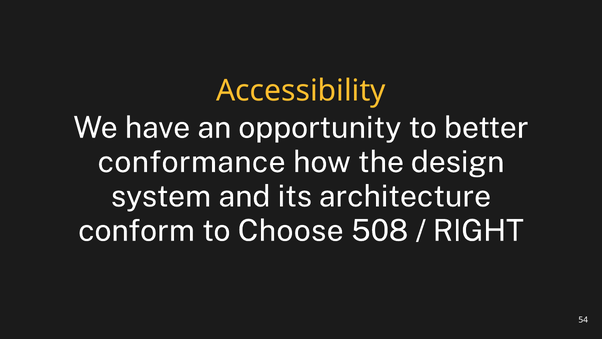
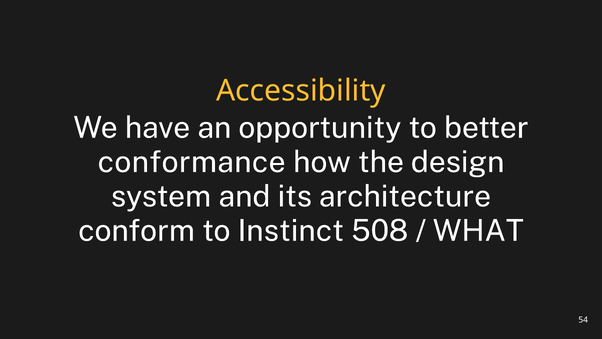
Choose: Choose -> Instinct
RIGHT: RIGHT -> WHAT
